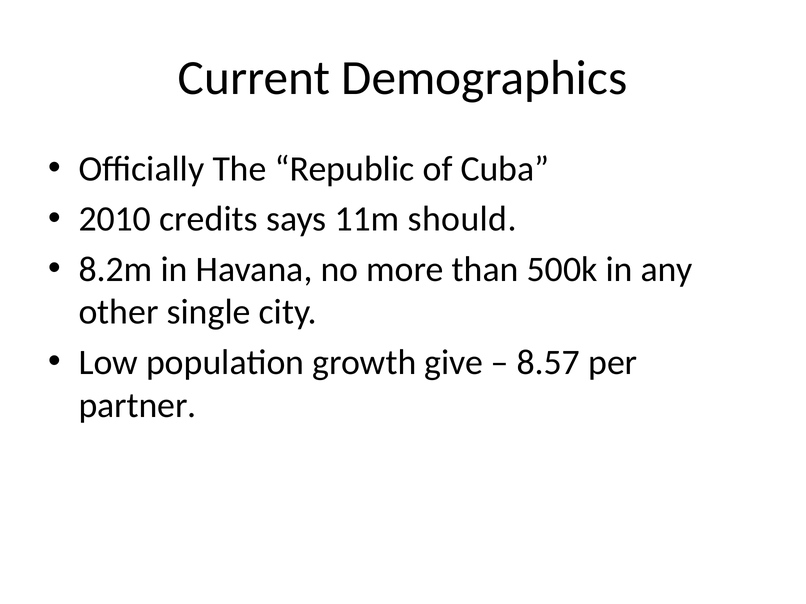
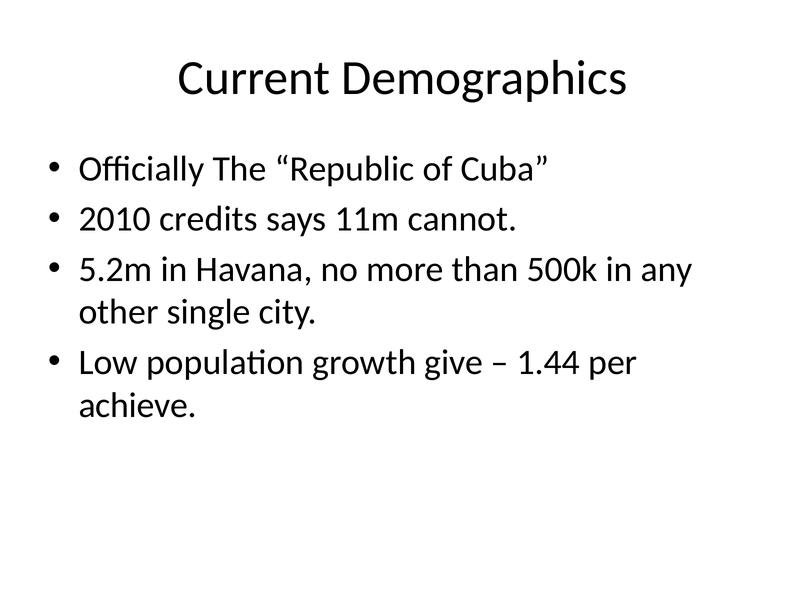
should: should -> cannot
8.2m: 8.2m -> 5.2m
8.57: 8.57 -> 1.44
partner: partner -> achieve
